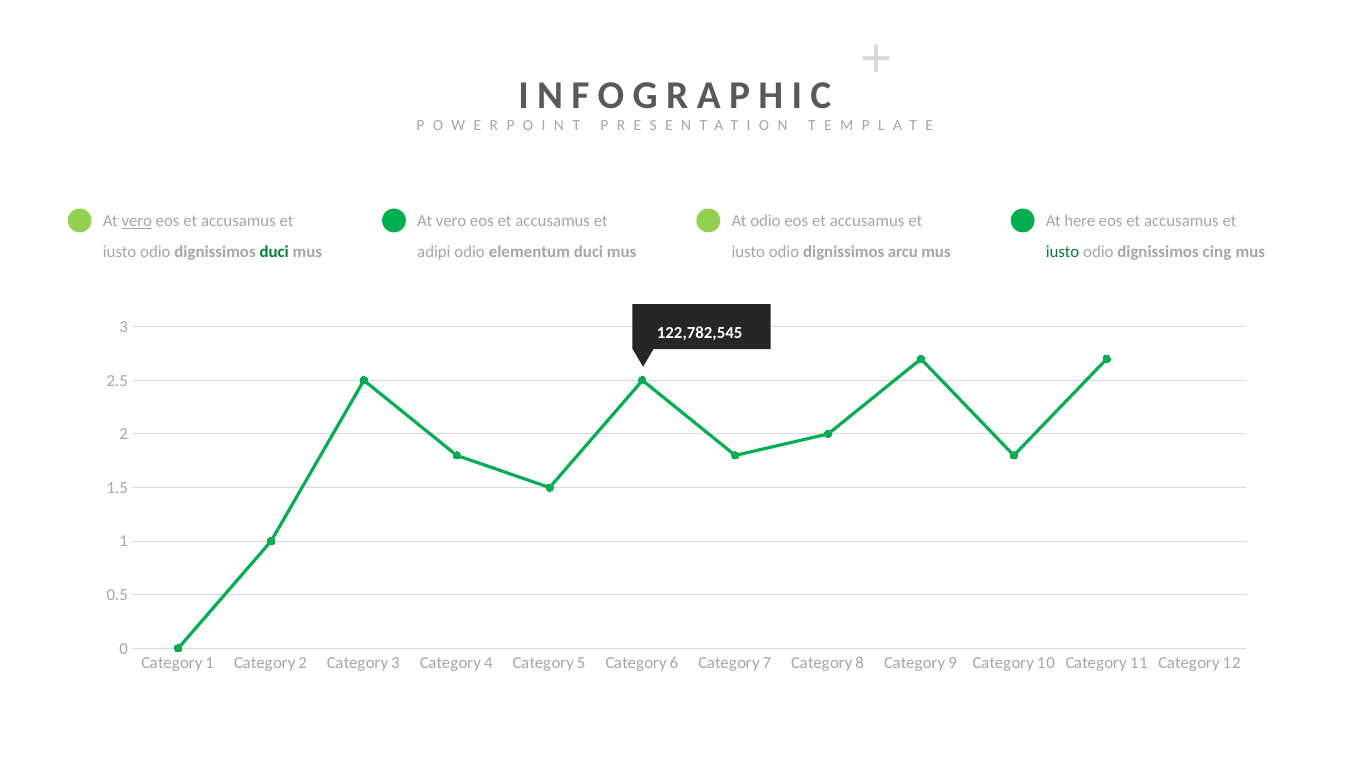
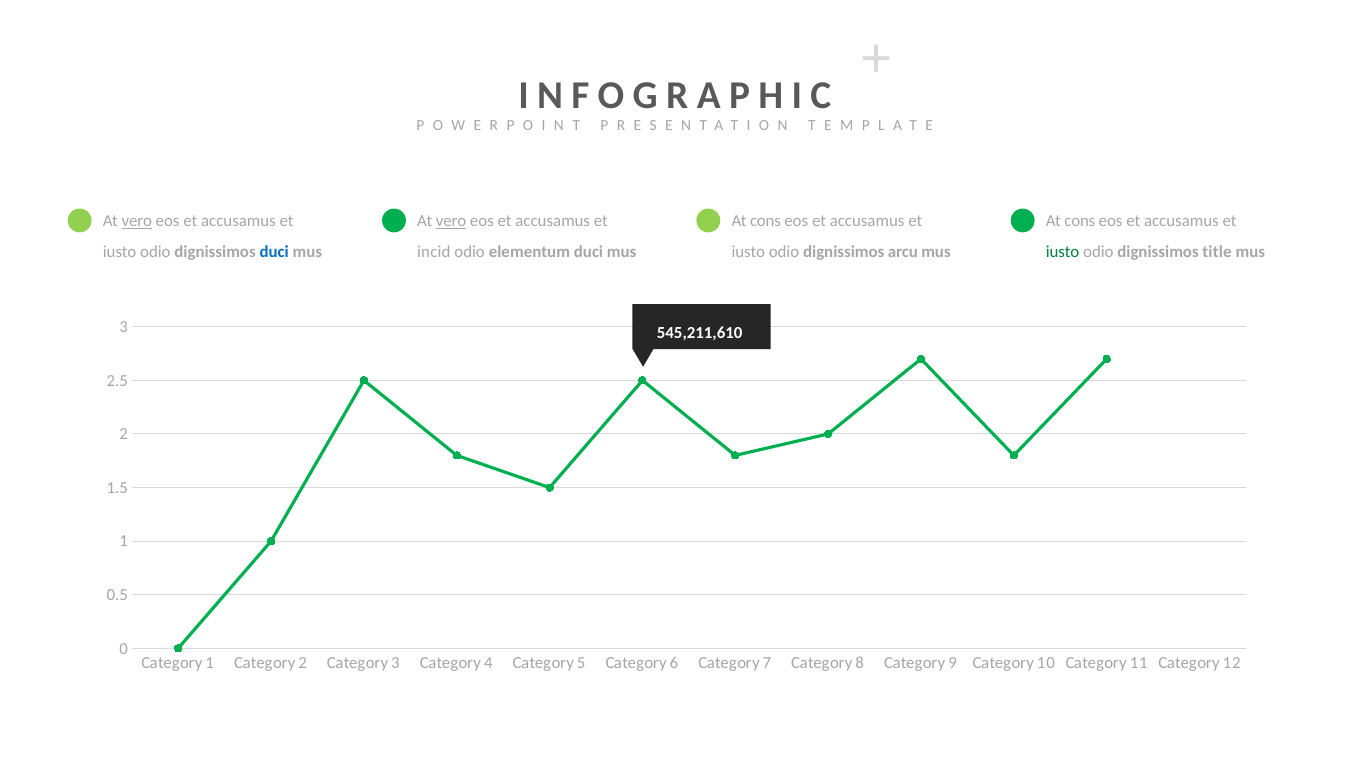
vero at (451, 221) underline: none -> present
odio at (765, 221): odio -> cons
here at (1080, 221): here -> cons
duci at (274, 252) colour: green -> blue
adipi: adipi -> incid
cing: cing -> title
122,782,545: 122,782,545 -> 545,211,610
